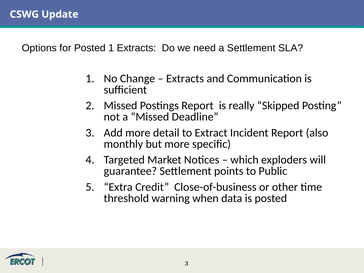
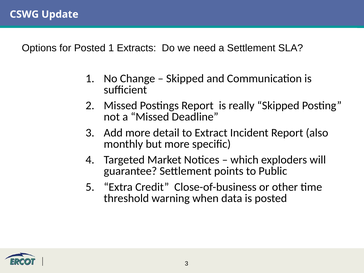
Extracts at (185, 78): Extracts -> Skipped
